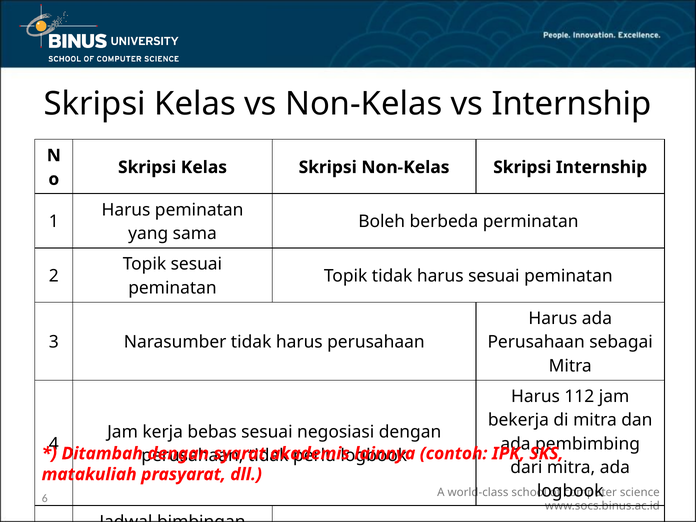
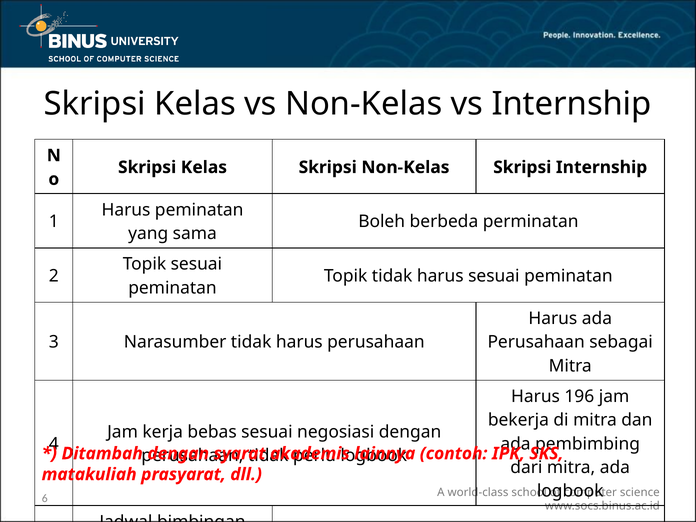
112: 112 -> 196
